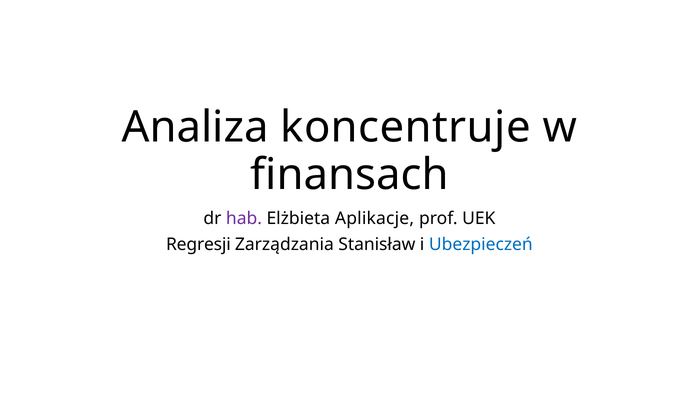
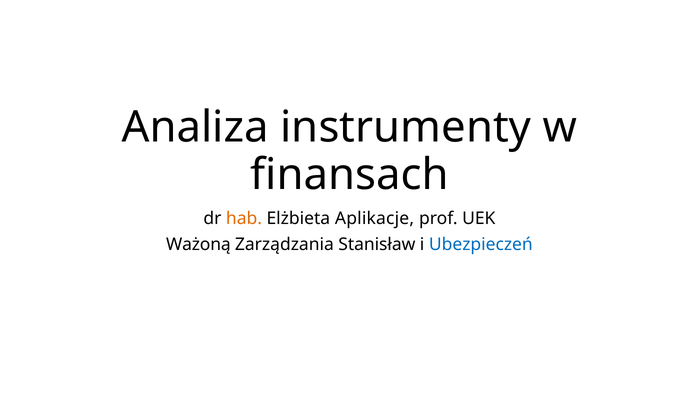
koncentruje: koncentruje -> instrumenty
hab colour: purple -> orange
Regresji: Regresji -> Ważoną
